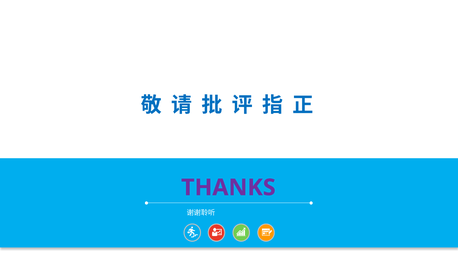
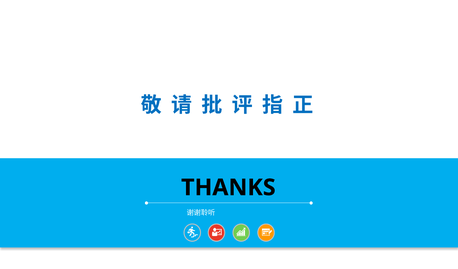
THANKS colour: purple -> black
